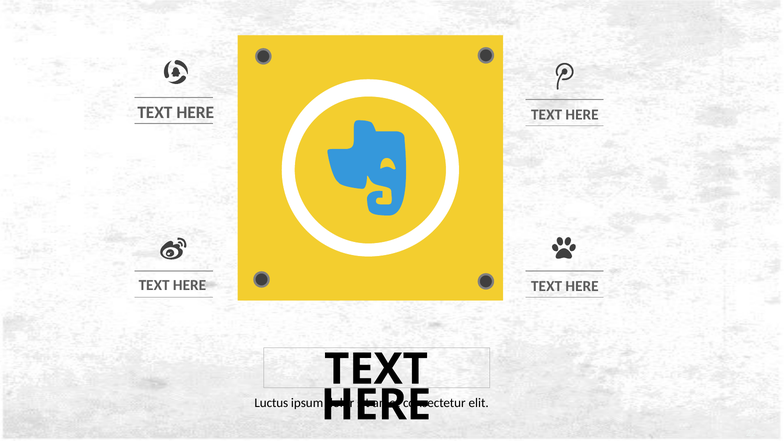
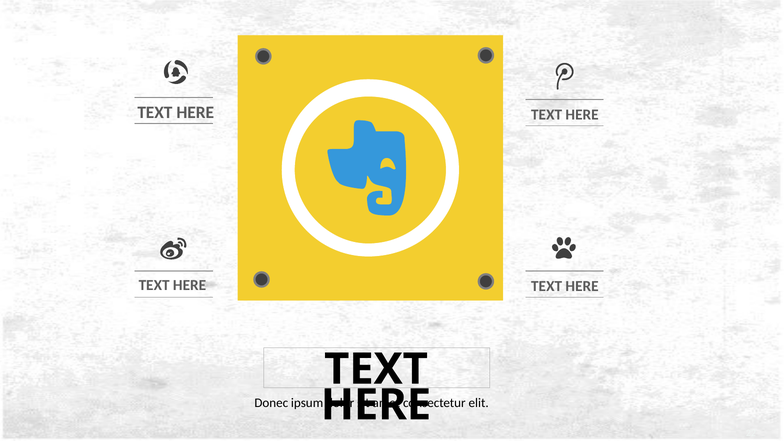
Luctus: Luctus -> Donec
